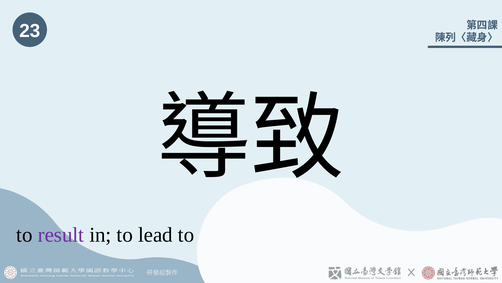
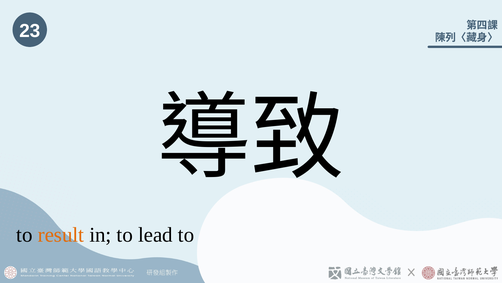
result colour: purple -> orange
